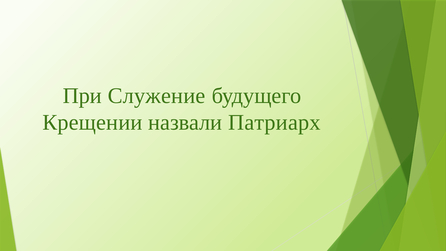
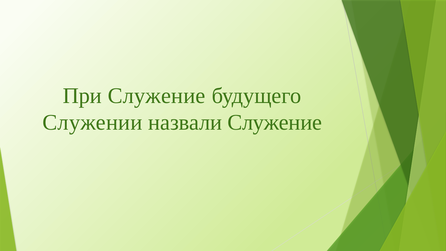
Крещении: Крещении -> Служении
назвали Патриарх: Патриарх -> Служение
